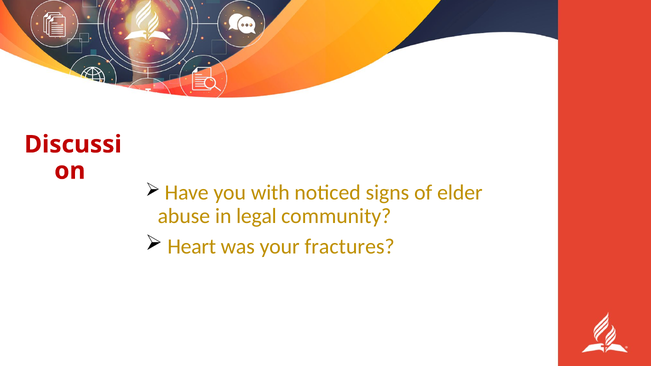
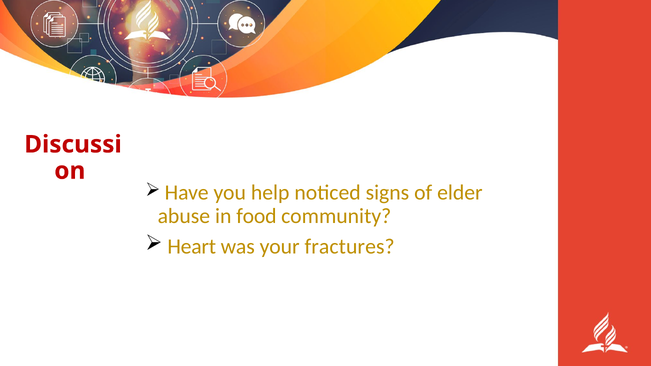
with: with -> help
legal: legal -> food
